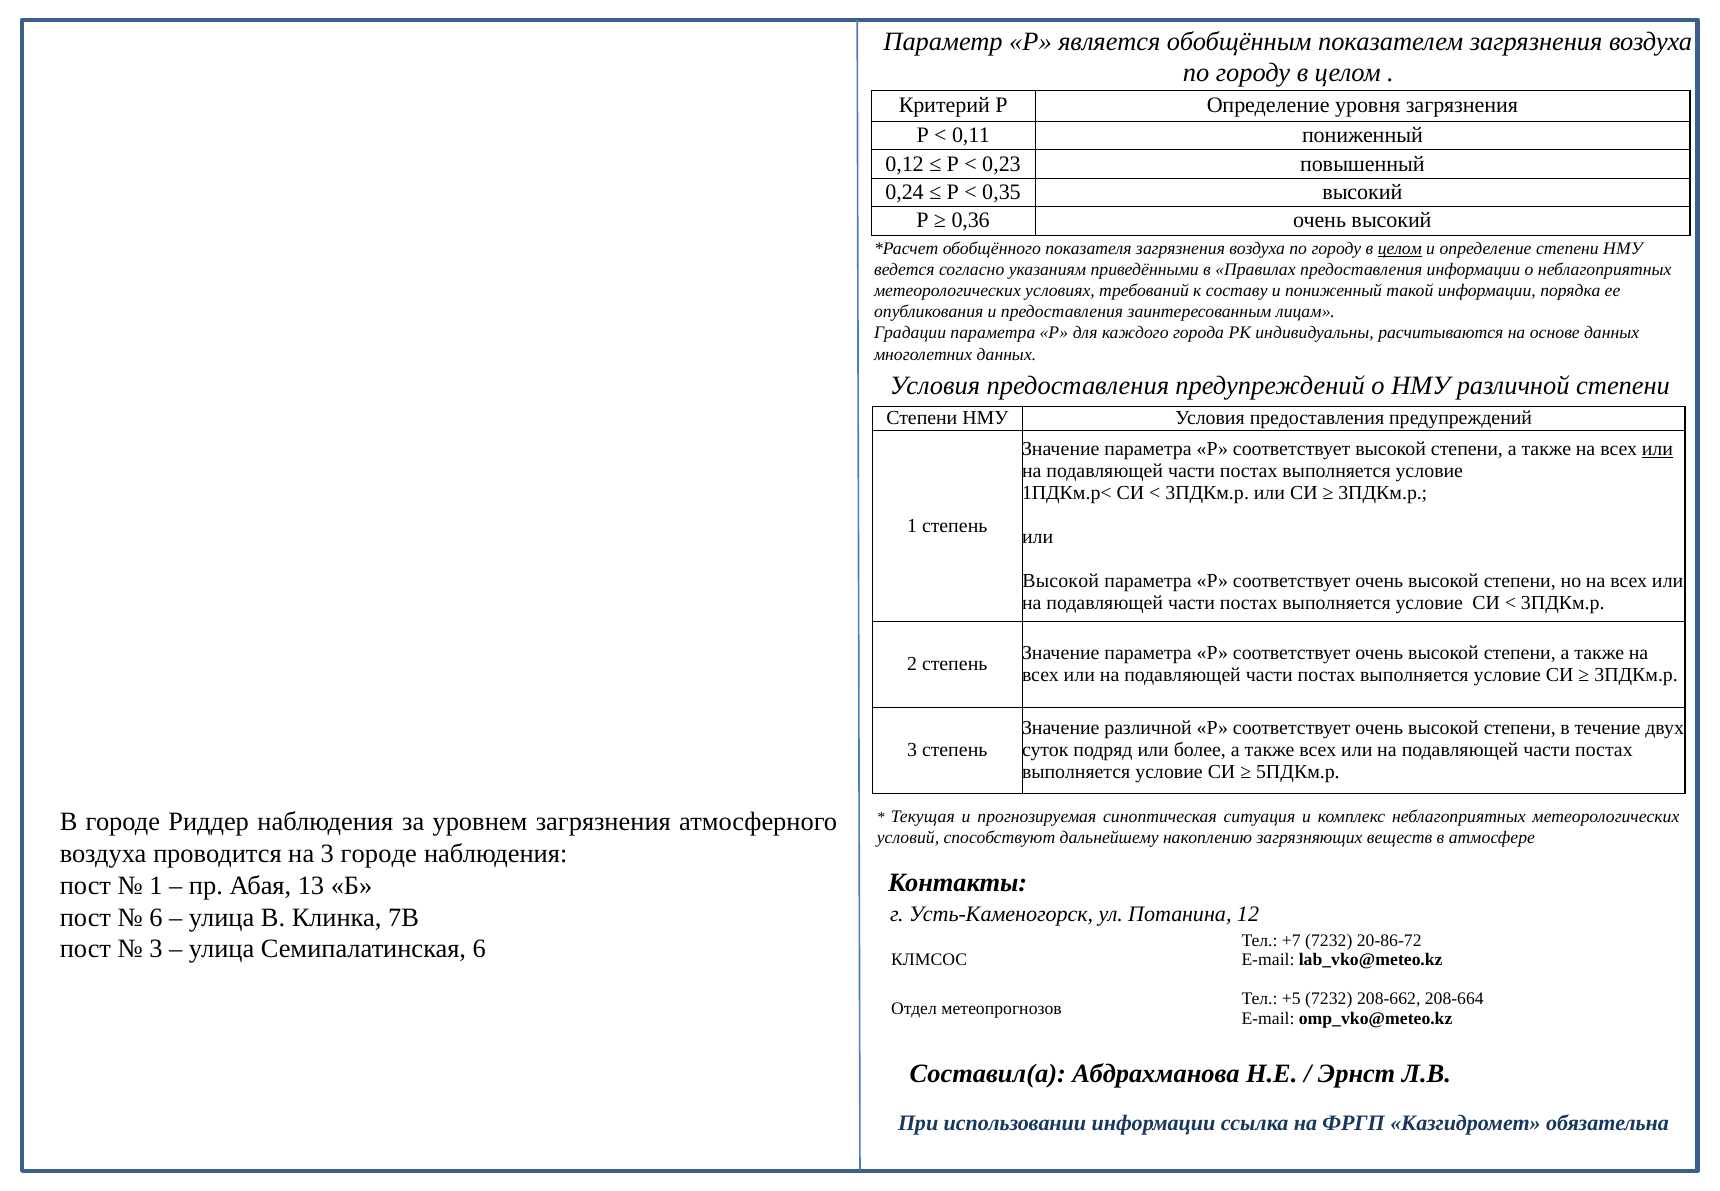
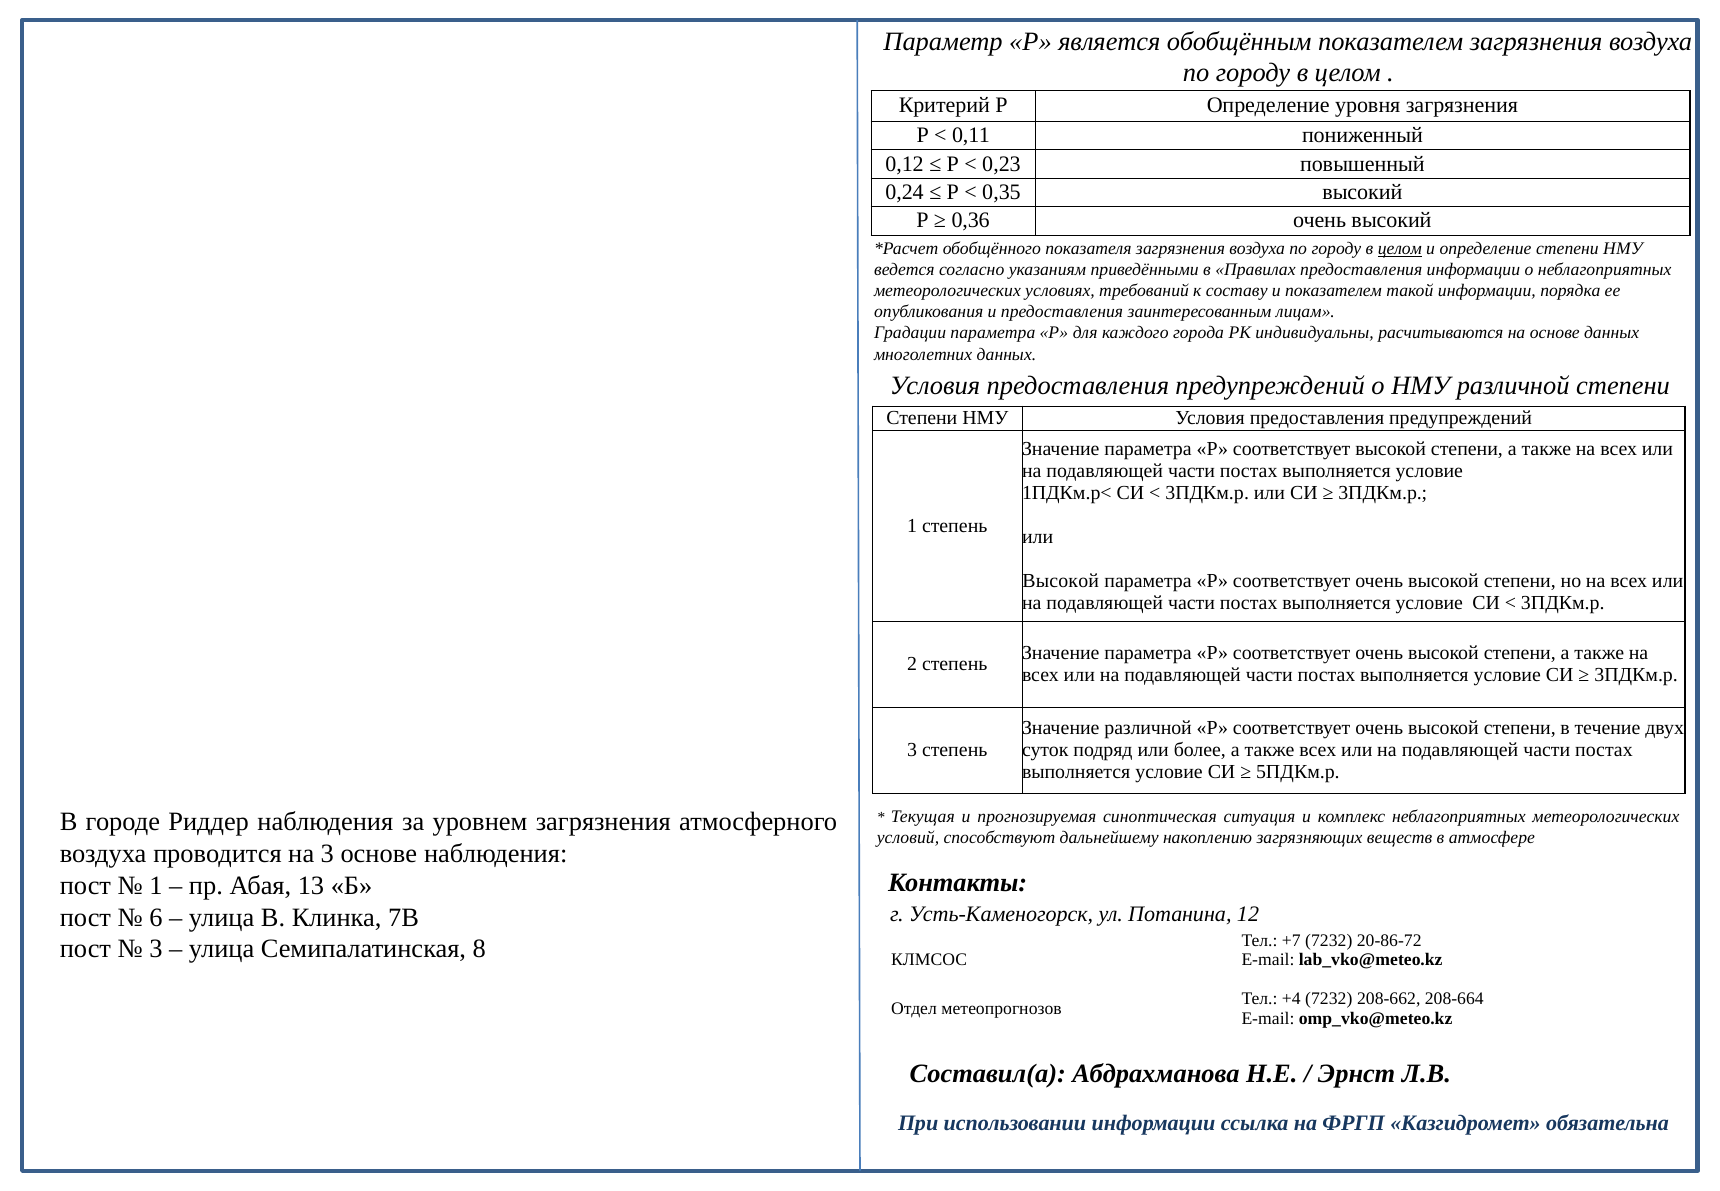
и пониженный: пониженный -> показателем
или at (1657, 449) underline: present -> none
3 городе: городе -> основе
Семипалатинская 6: 6 -> 8
+5: +5 -> +4
